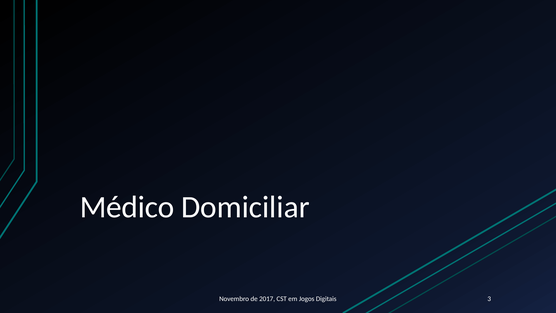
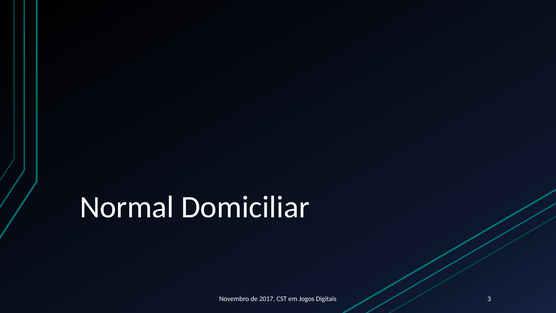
Médico: Médico -> Normal
